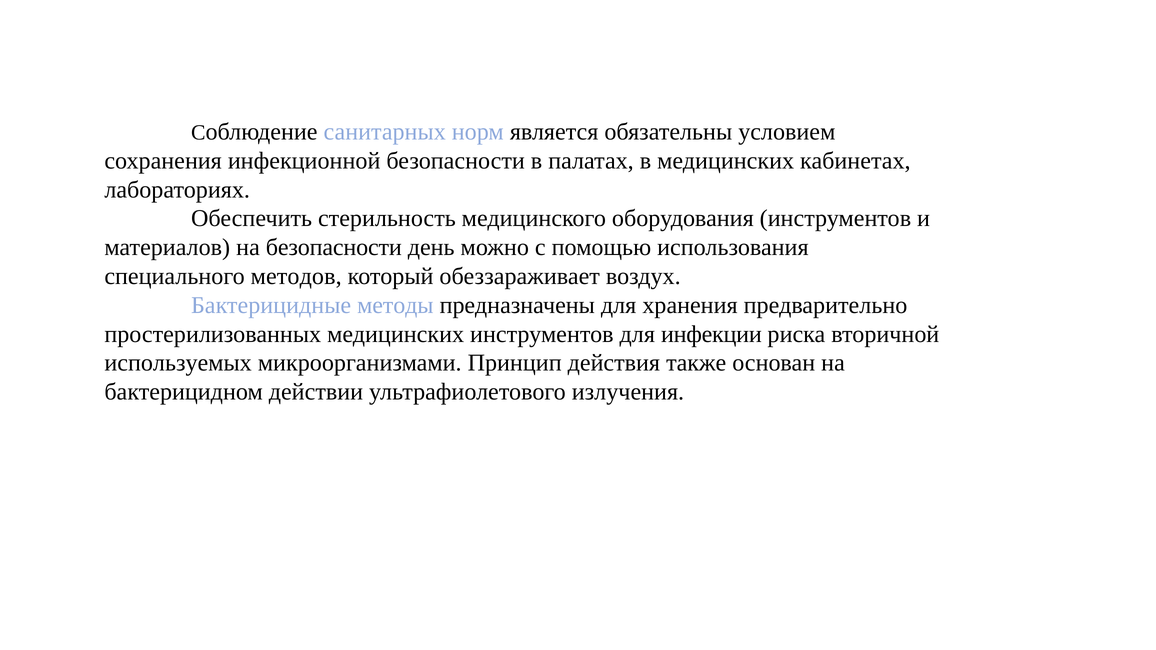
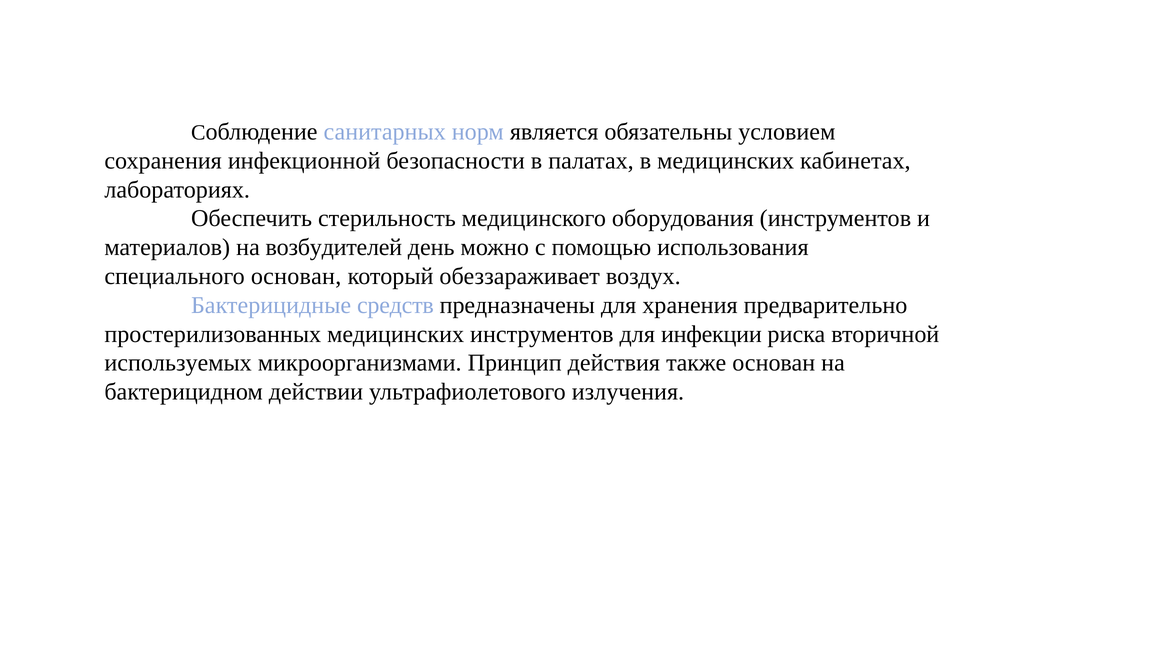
на безопасности: безопасности -> возбудителей
специального методов: методов -> основан
методы: методы -> средств
